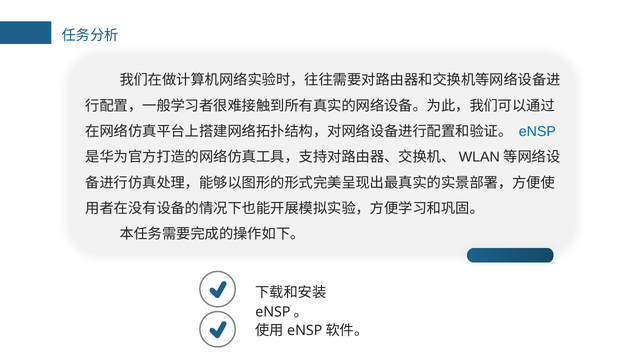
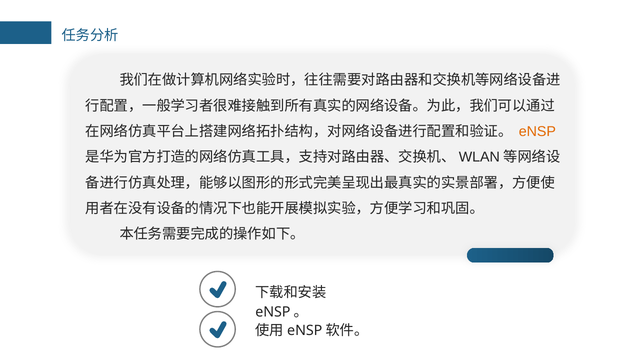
eNSP colour: blue -> orange
